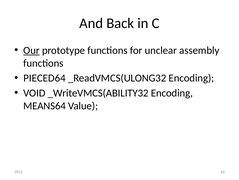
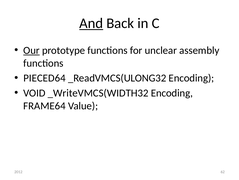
And underline: none -> present
_WriteVMCS(ABILITY32: _WriteVMCS(ABILITY32 -> _WriteVMCS(WIDTH32
MEANS64: MEANS64 -> FRAME64
